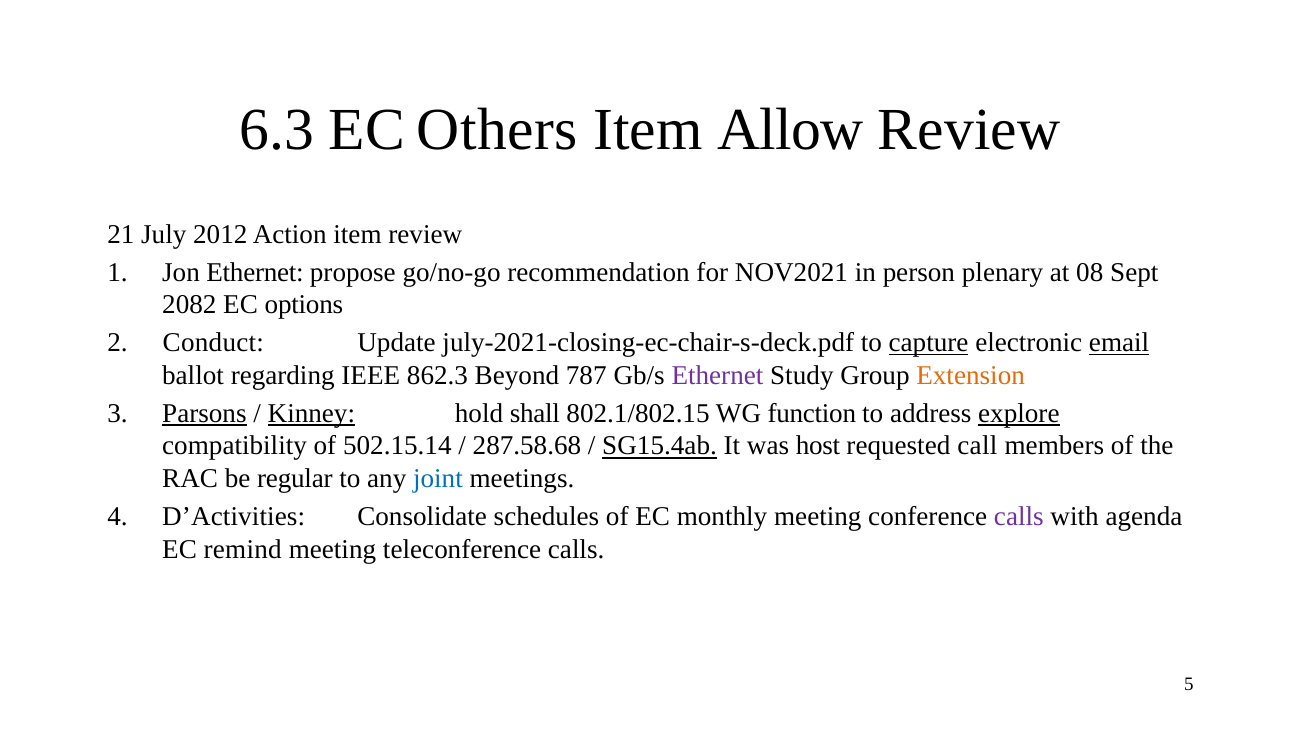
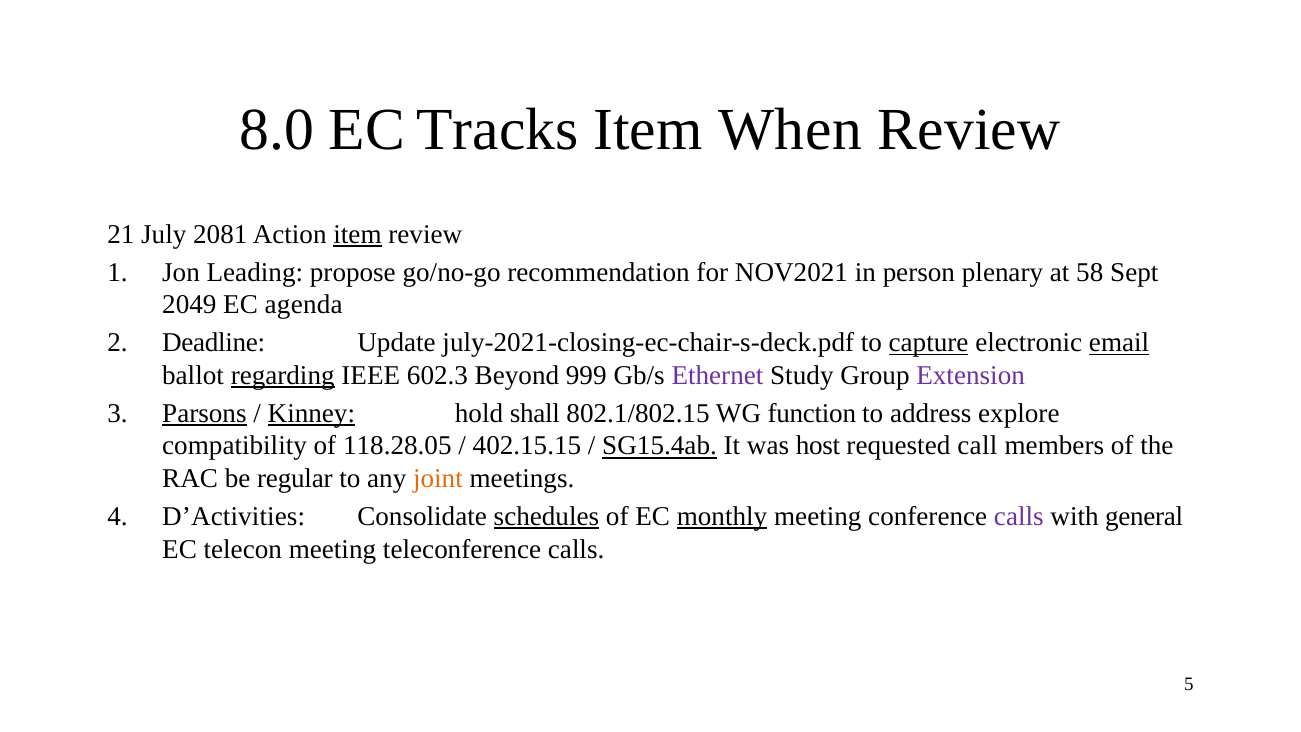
6.3: 6.3 -> 8.0
Others: Others -> Tracks
Allow: Allow -> When
2012: 2012 -> 2081
item at (358, 234) underline: none -> present
Jon Ethernet: Ethernet -> Leading
08: 08 -> 58
2082: 2082 -> 2049
options: options -> agenda
Conduct: Conduct -> Deadline
regarding underline: none -> present
862.3: 862.3 -> 602.3
787: 787 -> 999
Extension colour: orange -> purple
explore underline: present -> none
502.15.14: 502.15.14 -> 118.28.05
287.58.68: 287.58.68 -> 402.15.15
joint colour: blue -> orange
schedules underline: none -> present
monthly underline: none -> present
agenda: agenda -> general
remind: remind -> telecon
